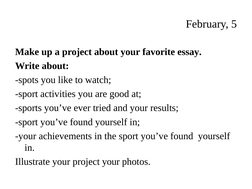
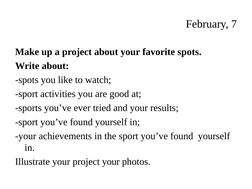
5: 5 -> 7
favorite essay: essay -> spots
